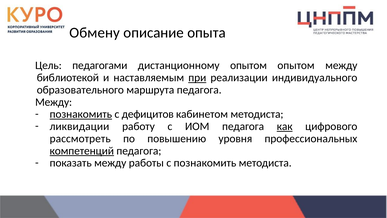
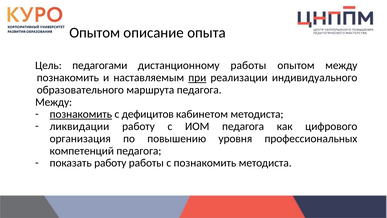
Обмену at (95, 33): Обмену -> Опытом
дистанционному опытом: опытом -> работы
библиотекой at (68, 78): библиотекой -> познакомить
как underline: present -> none
рассмотреть: рассмотреть -> организация
компетенций underline: present -> none
показать между: между -> работу
